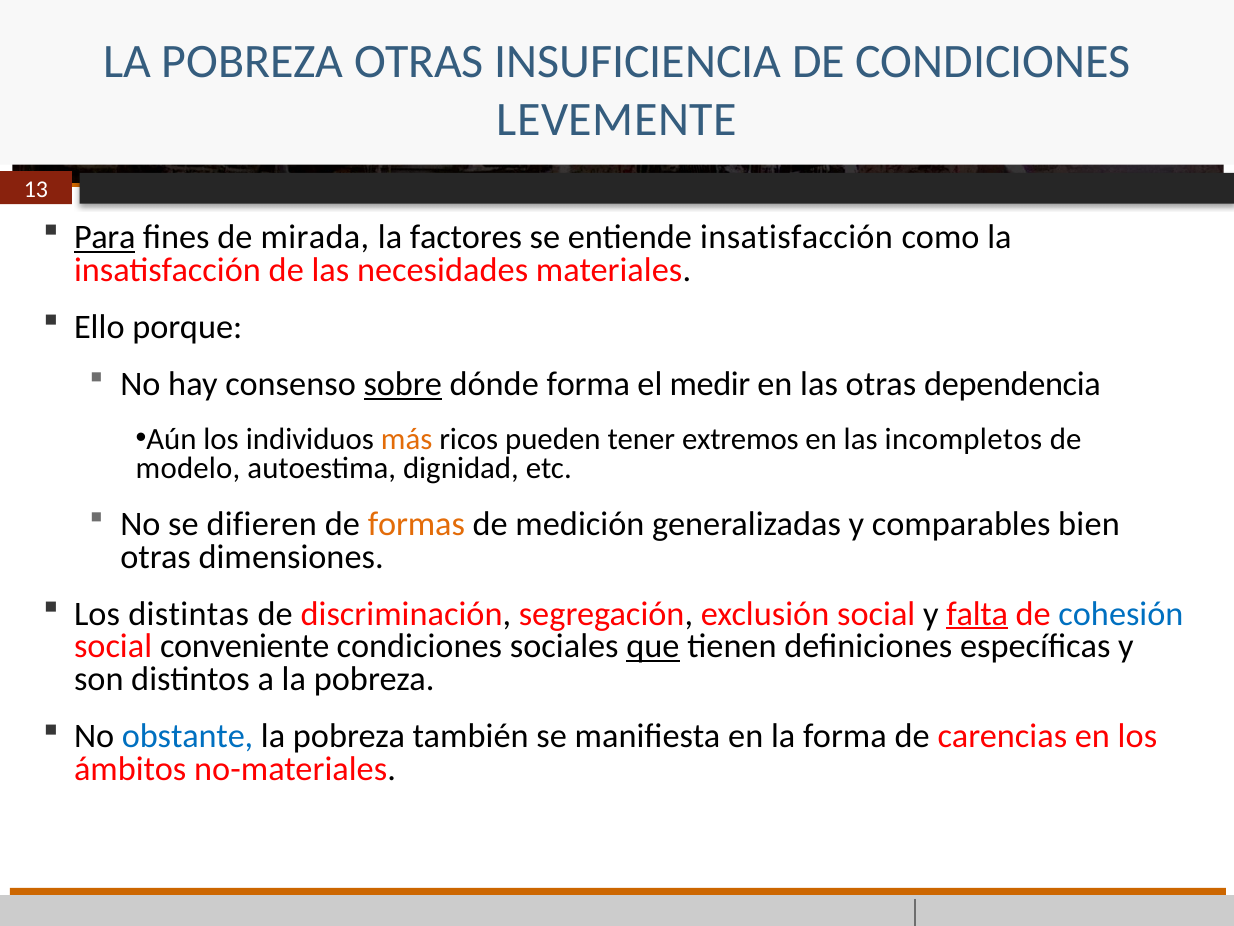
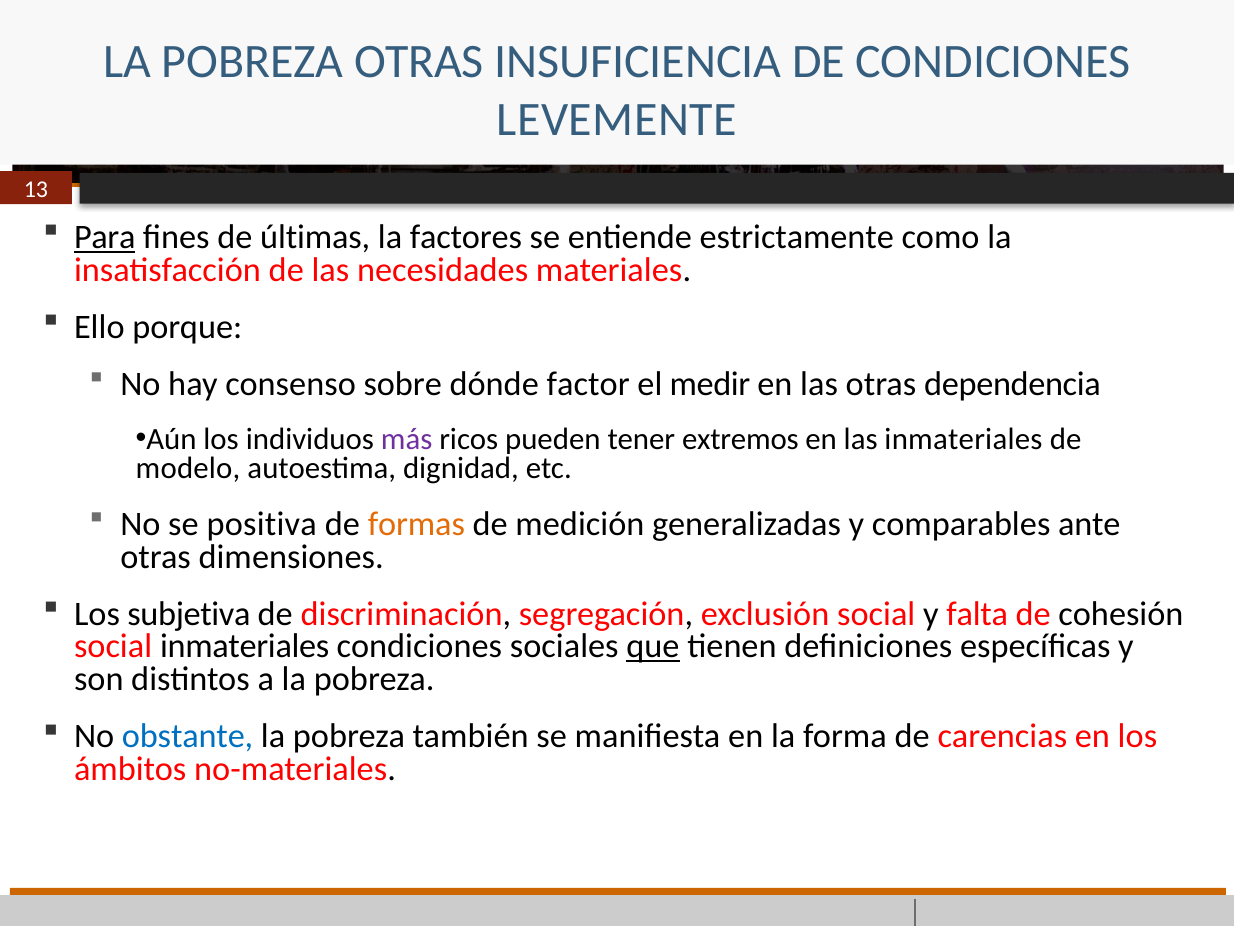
mirada: mirada -> últimas
entiende insatisfacción: insatisfacción -> estrictamente
sobre underline: present -> none
dónde forma: forma -> factor
más colour: orange -> purple
las incompletos: incompletos -> inmateriales
difieren: difieren -> positiva
bien: bien -> ante
distintas: distintas -> subjetiva
falta underline: present -> none
cohesión colour: blue -> black
social conveniente: conveniente -> inmateriales
